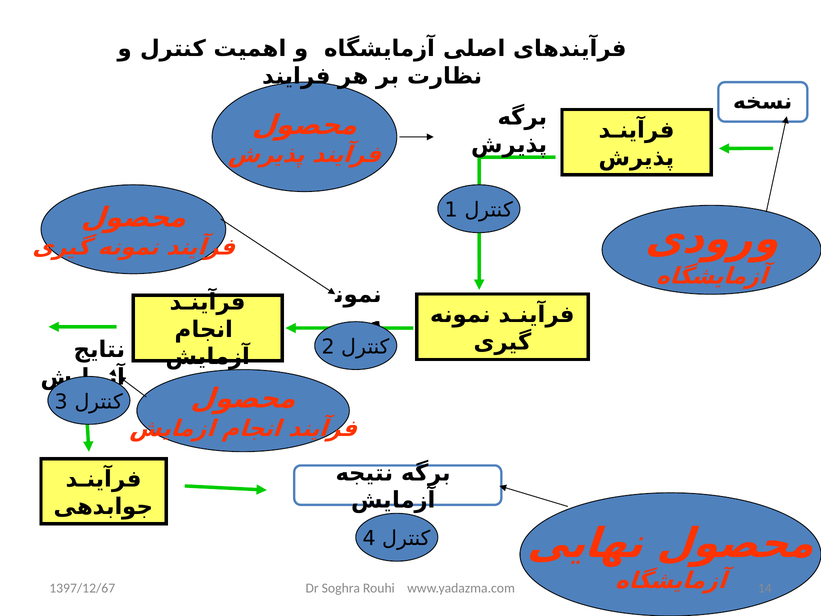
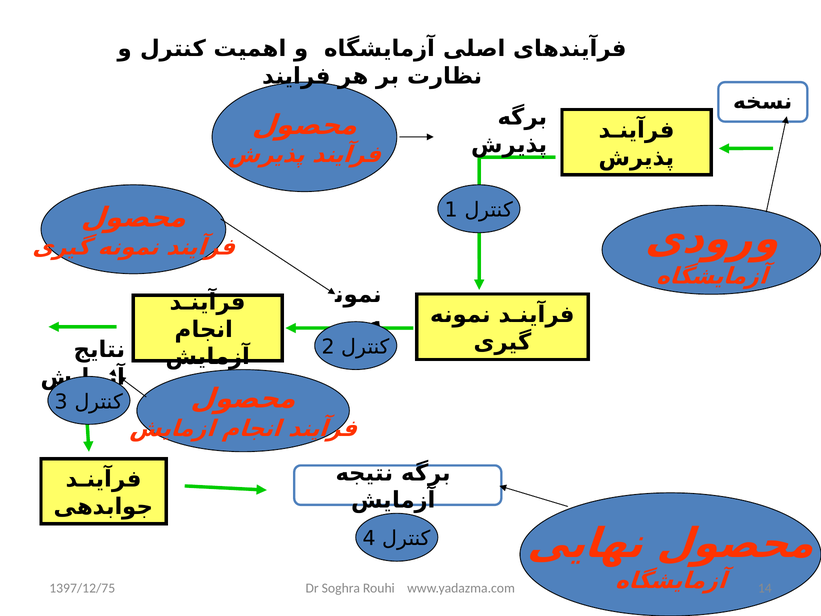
1397/12/67: 1397/12/67 -> 1397/12/75
